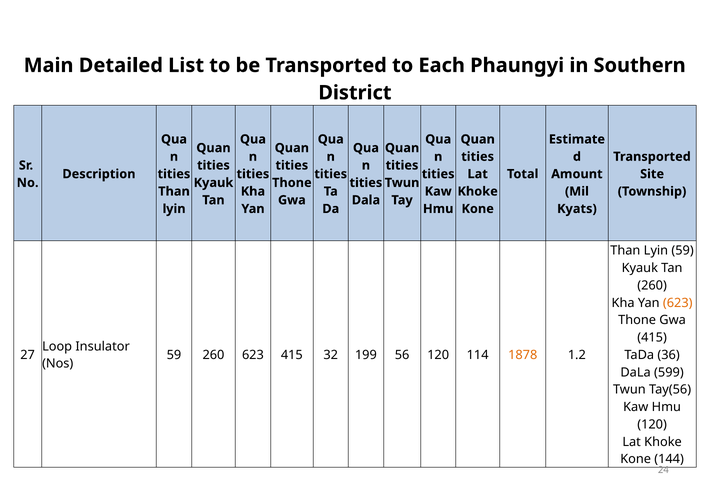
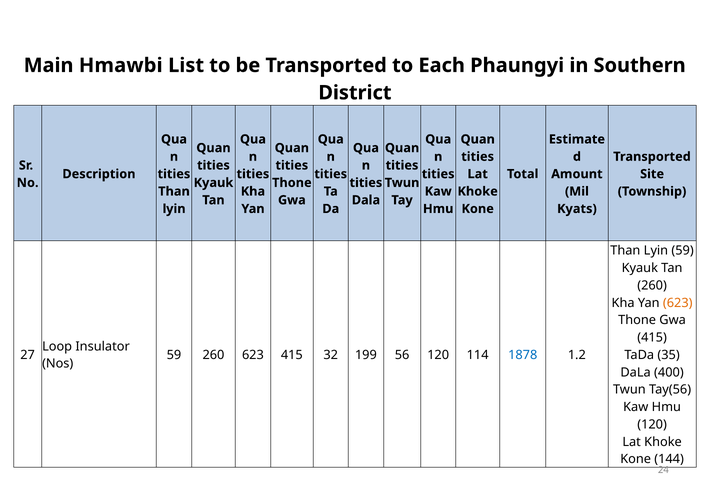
Detailed: Detailed -> Hmawbi
1878 colour: orange -> blue
36: 36 -> 35
599: 599 -> 400
